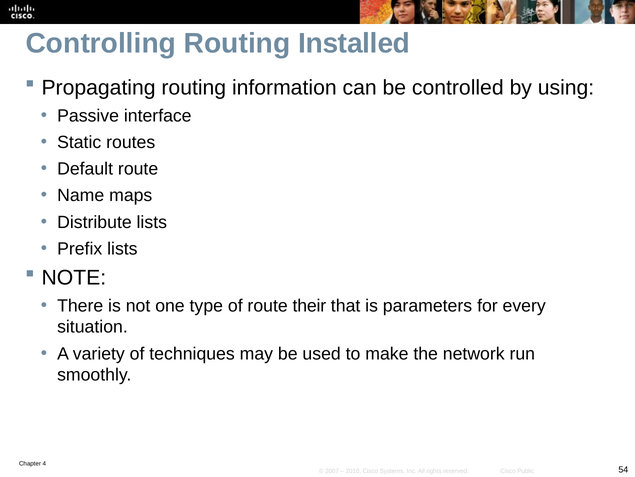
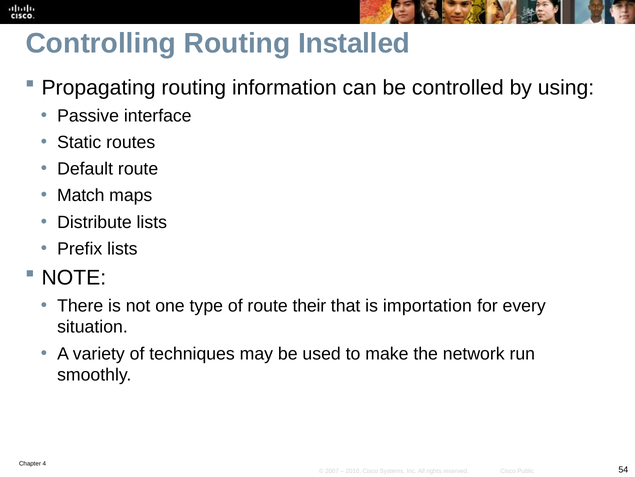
Name: Name -> Match
parameters: parameters -> importation
